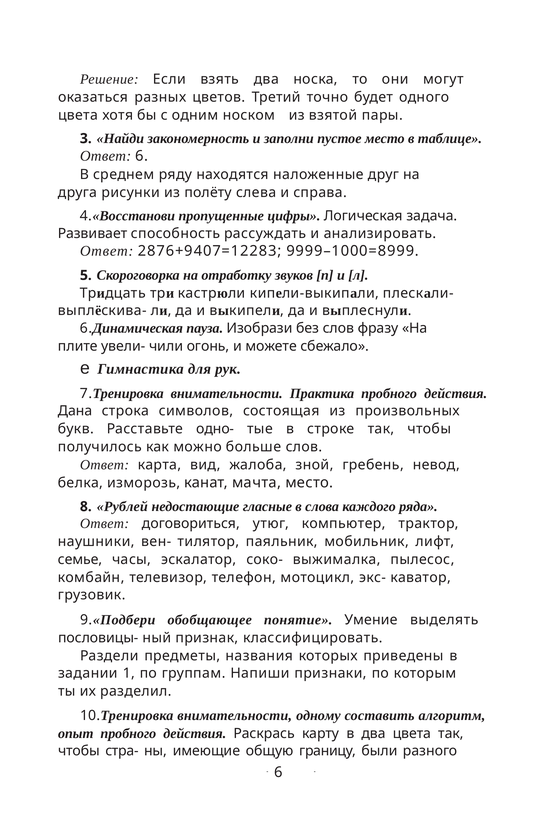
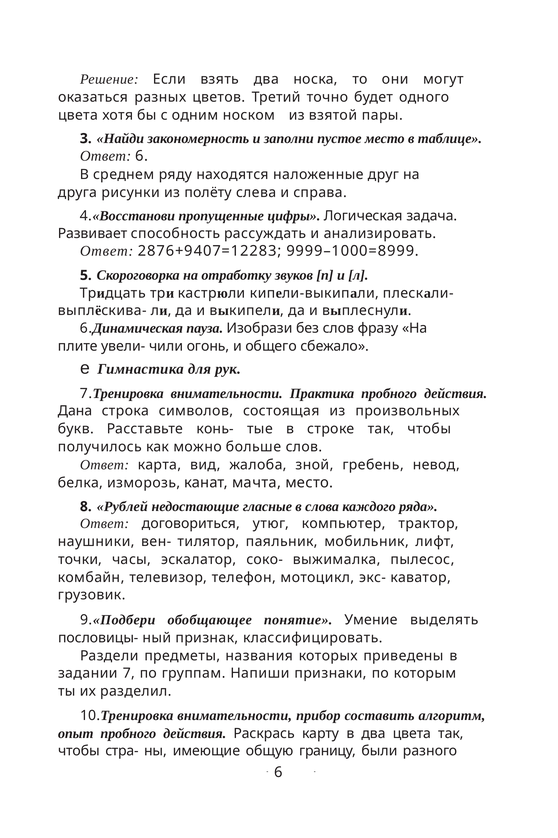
можете: можете -> общего
одно-: одно- -> конь-
семье: семье -> точки
1: 1 -> 7
одному: одному -> прибор
